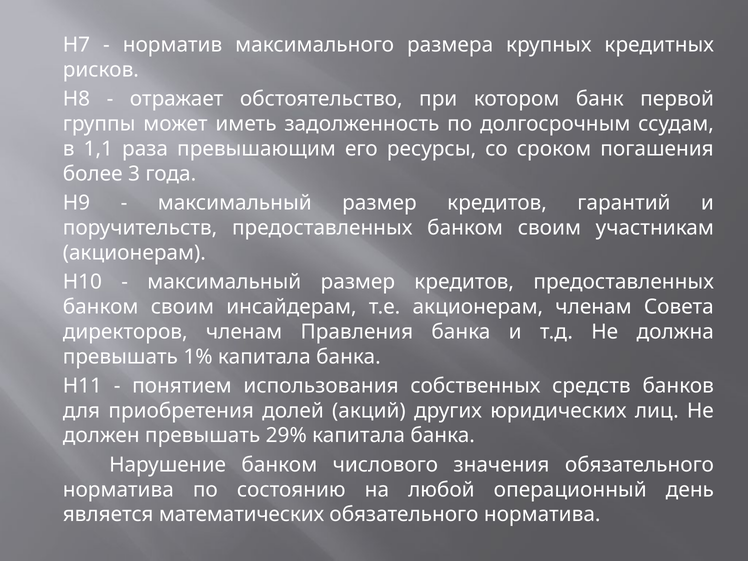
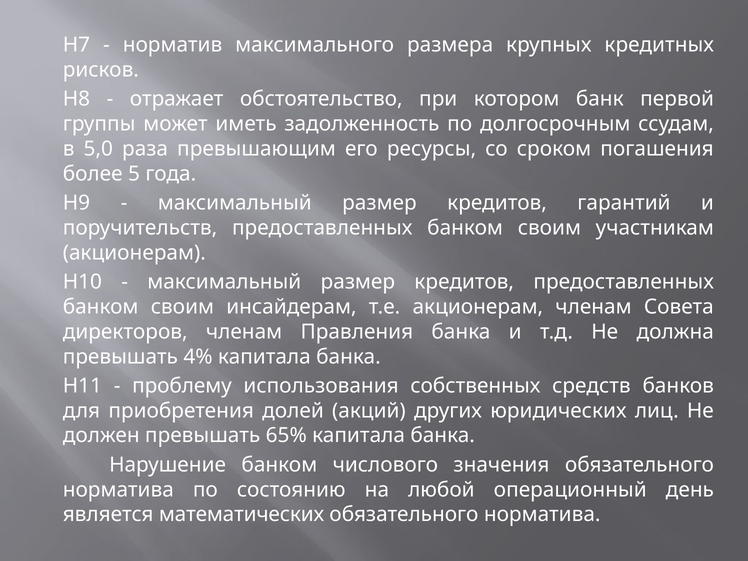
1,1: 1,1 -> 5,0
3: 3 -> 5
1%: 1% -> 4%
понятием: понятием -> проблему
29%: 29% -> 65%
